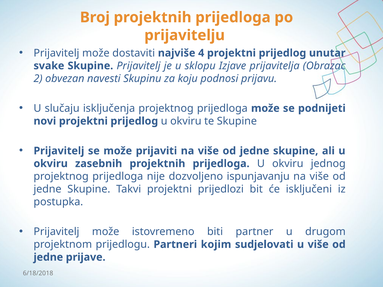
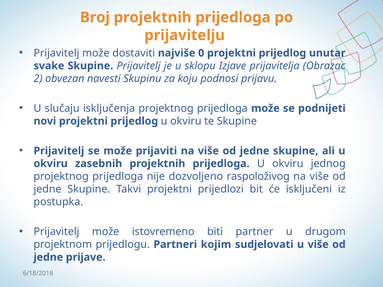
4: 4 -> 0
ispunjavanju: ispunjavanju -> raspoloživog
